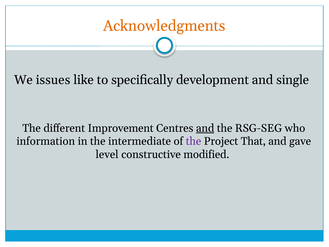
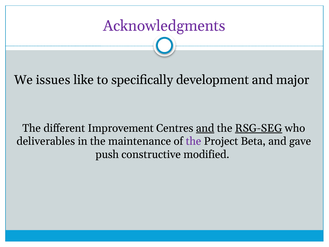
Acknowledgments colour: orange -> purple
single: single -> major
RSG-SEG underline: none -> present
information: information -> deliverables
intermediate: intermediate -> maintenance
That: That -> Beta
level: level -> push
